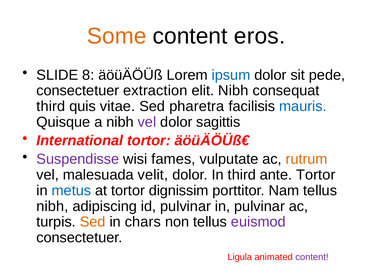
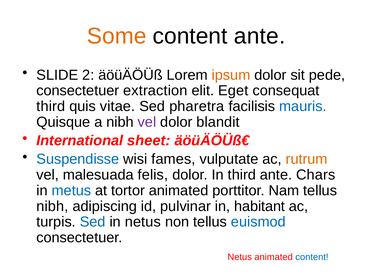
content eros: eros -> ante
8: 8 -> 2
ipsum colour: blue -> orange
elit Nibh: Nibh -> Eget
sagittis: sagittis -> blandit
International tortor: tortor -> sheet
Suspendisse colour: purple -> blue
velit: velit -> felis
ante Tortor: Tortor -> Chars
tortor dignissim: dignissim -> animated
in pulvinar: pulvinar -> habitant
Sed at (93, 222) colour: orange -> blue
in chars: chars -> netus
euismod colour: purple -> blue
Ligula at (240, 257): Ligula -> Netus
content at (312, 257) colour: purple -> blue
